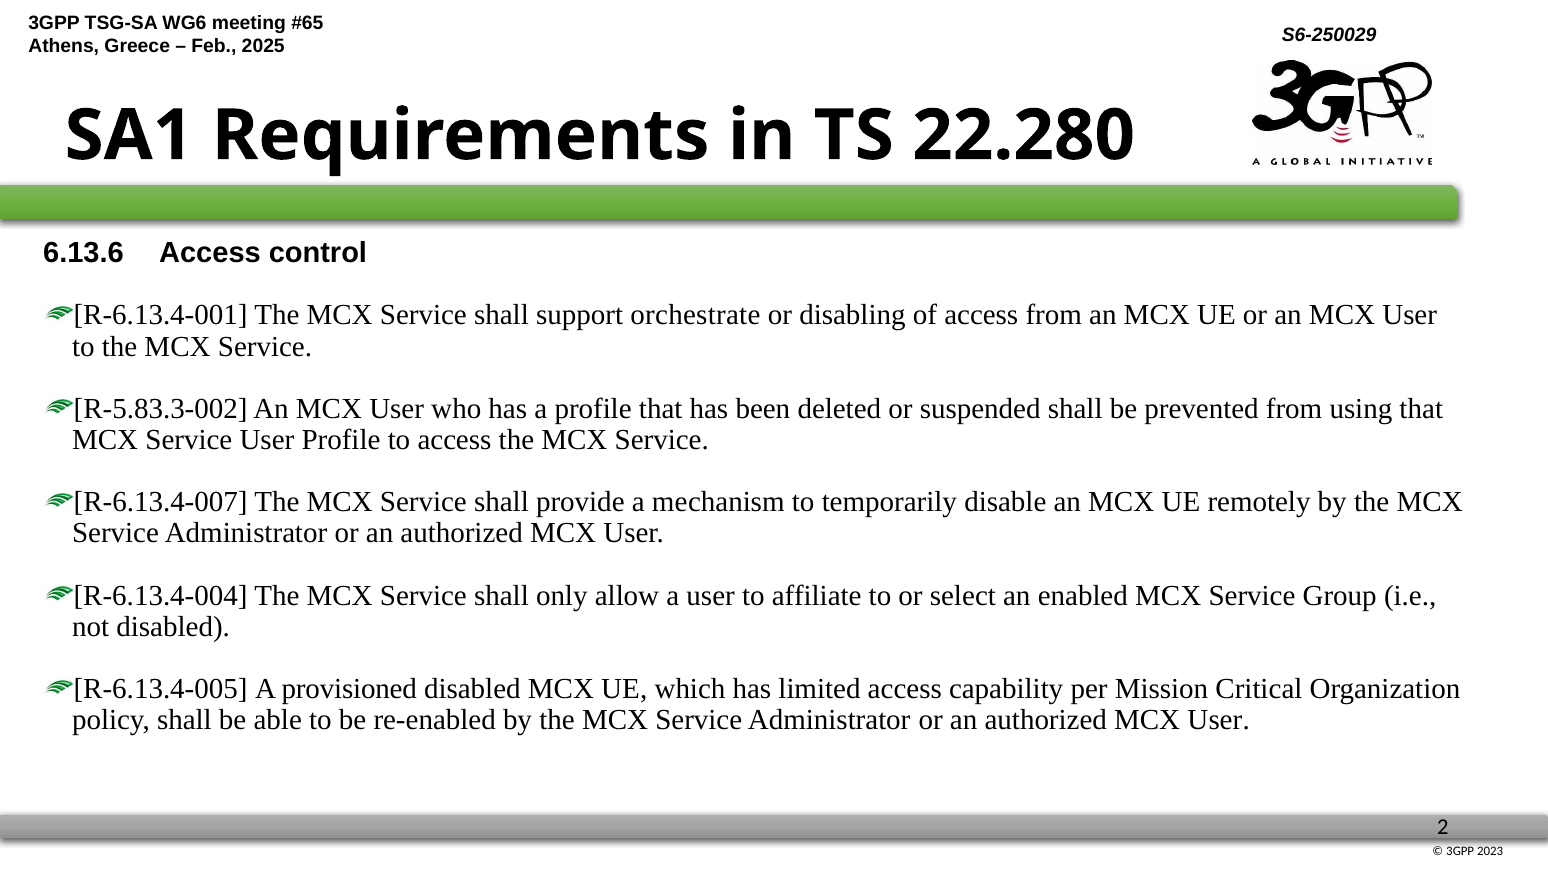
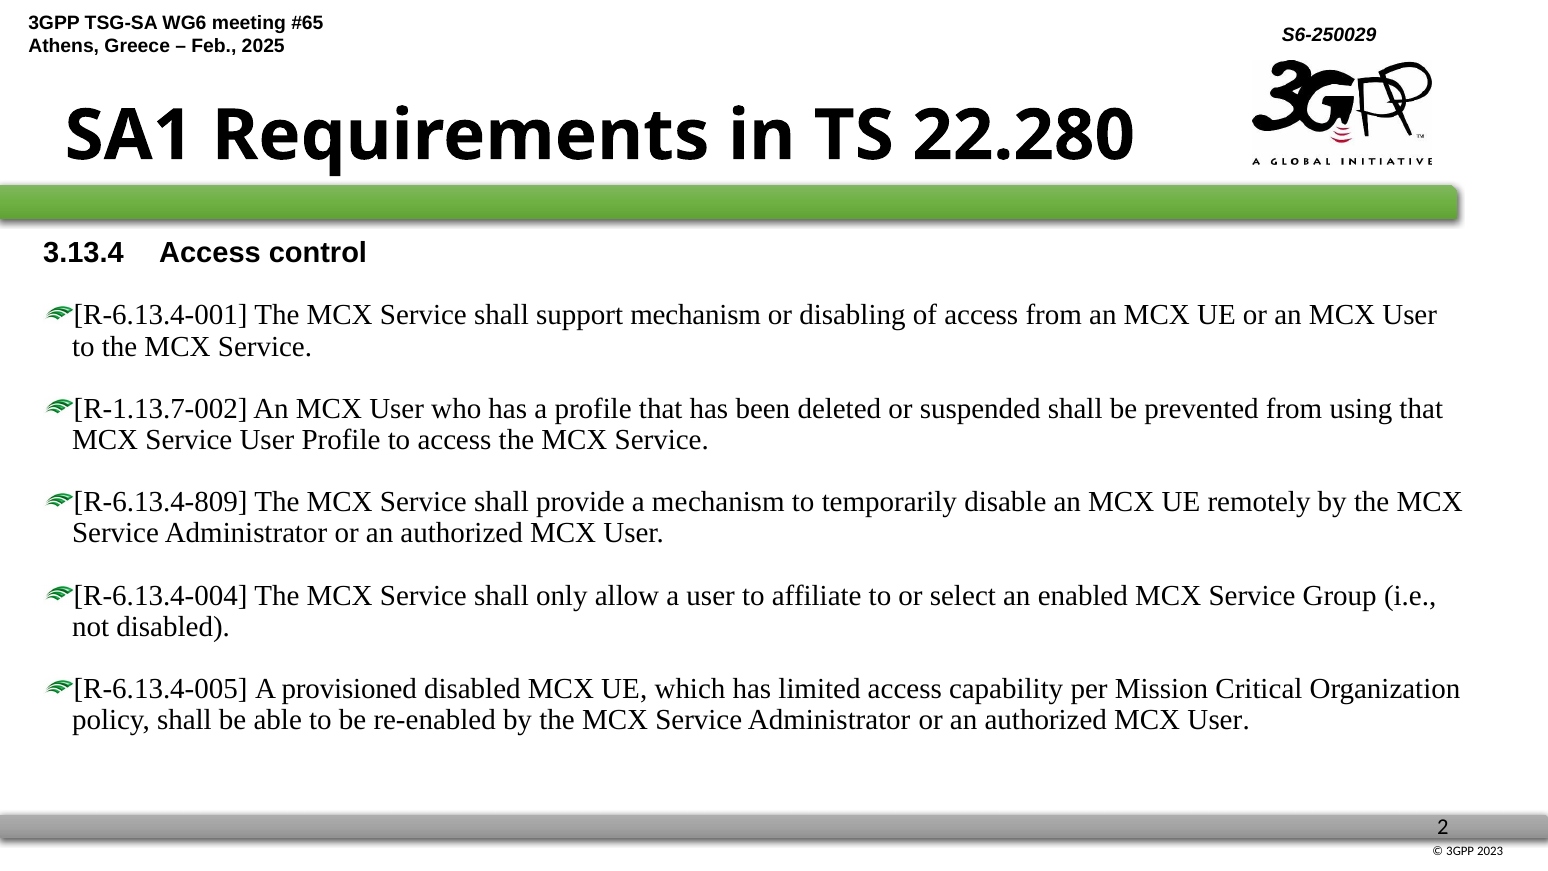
6.13.6: 6.13.6 -> 3.13.4
support orchestrate: orchestrate -> mechanism
R-5.83.3-002: R-5.83.3-002 -> R-1.13.7-002
R-6.13.4-007: R-6.13.4-007 -> R-6.13.4-809
